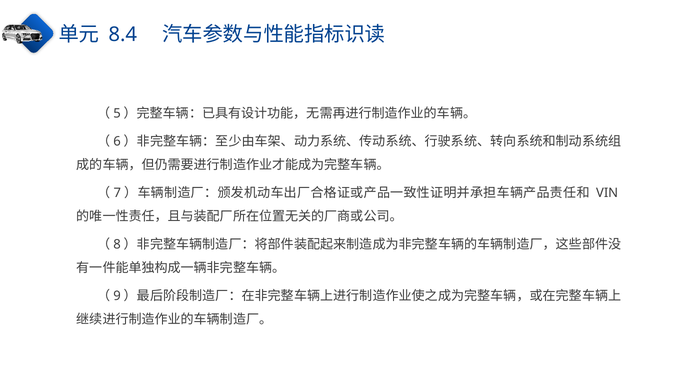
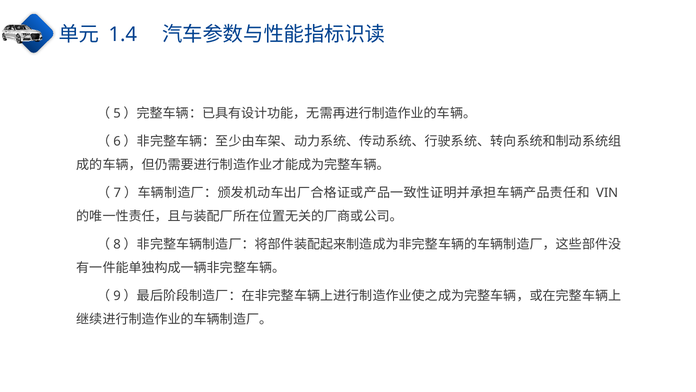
8.4: 8.4 -> 1.4
